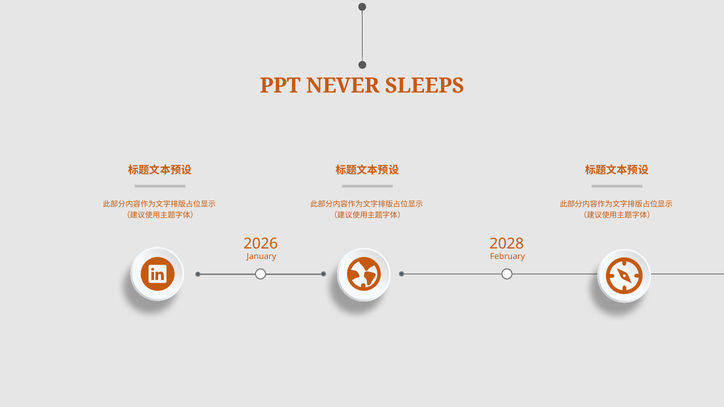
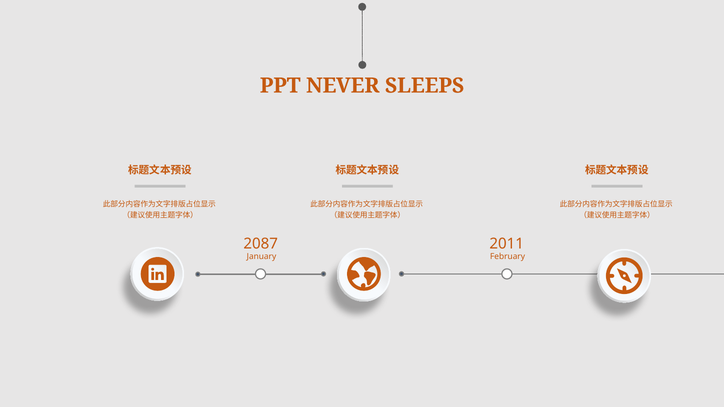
2026: 2026 -> 2087
2028: 2028 -> 2011
